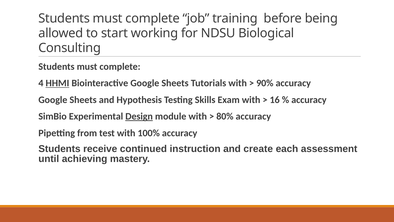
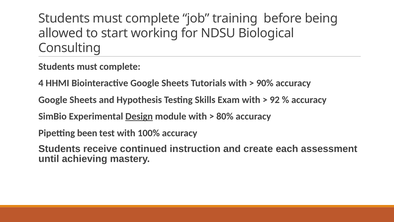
HHMI underline: present -> none
16: 16 -> 92
from: from -> been
